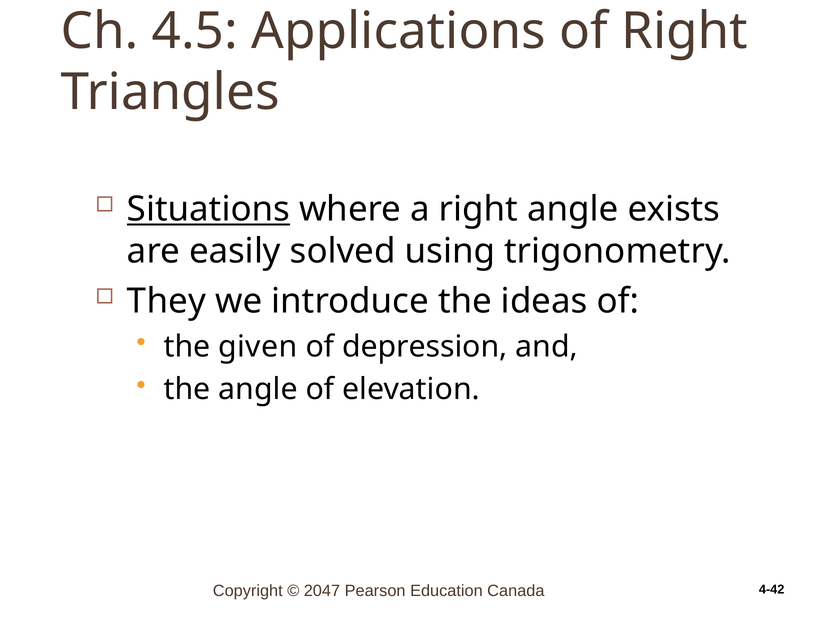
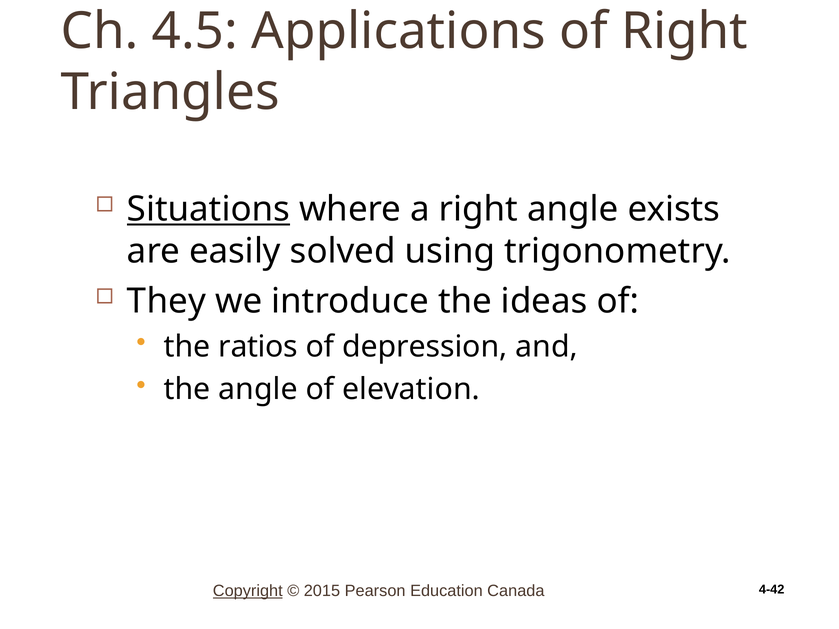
given: given -> ratios
Copyright underline: none -> present
2047: 2047 -> 2015
